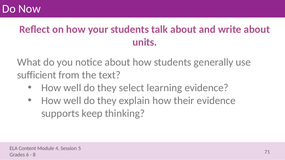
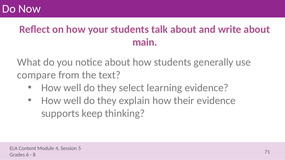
units: units -> main
sufficient: sufficient -> compare
